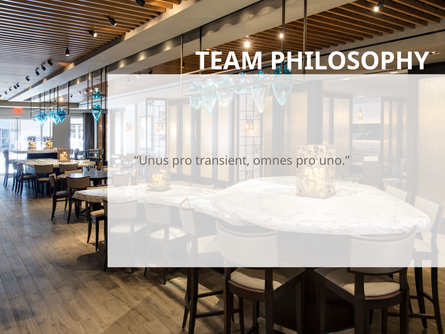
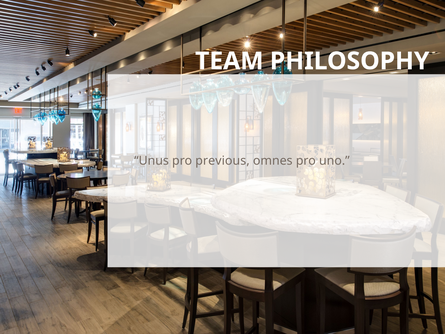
transient: transient -> previous
